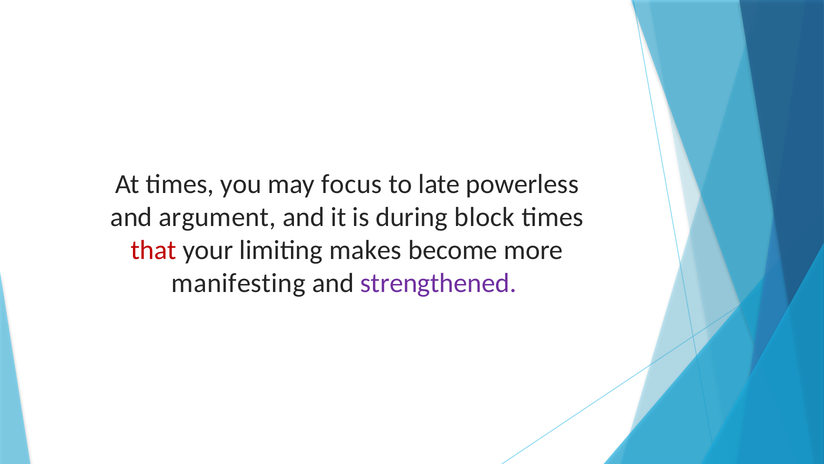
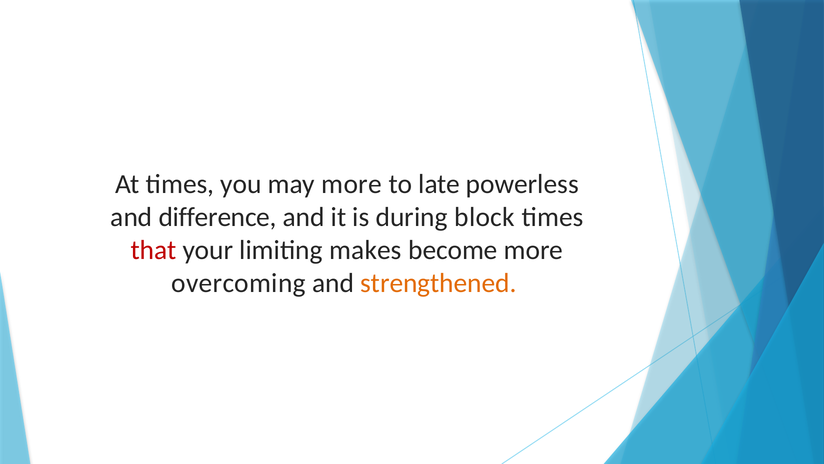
may focus: focus -> more
argument: argument -> difference
manifesting: manifesting -> overcoming
strengthened colour: purple -> orange
